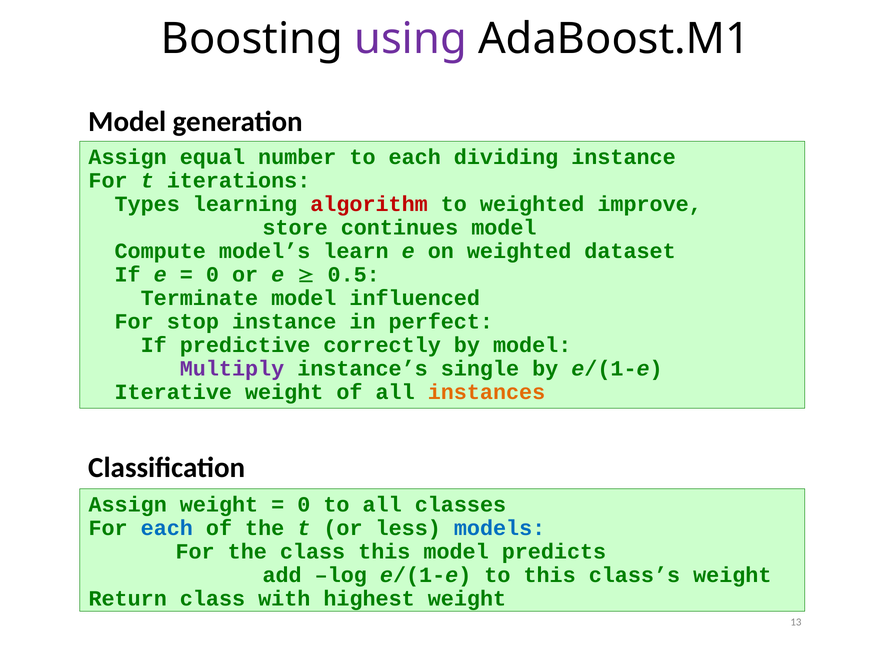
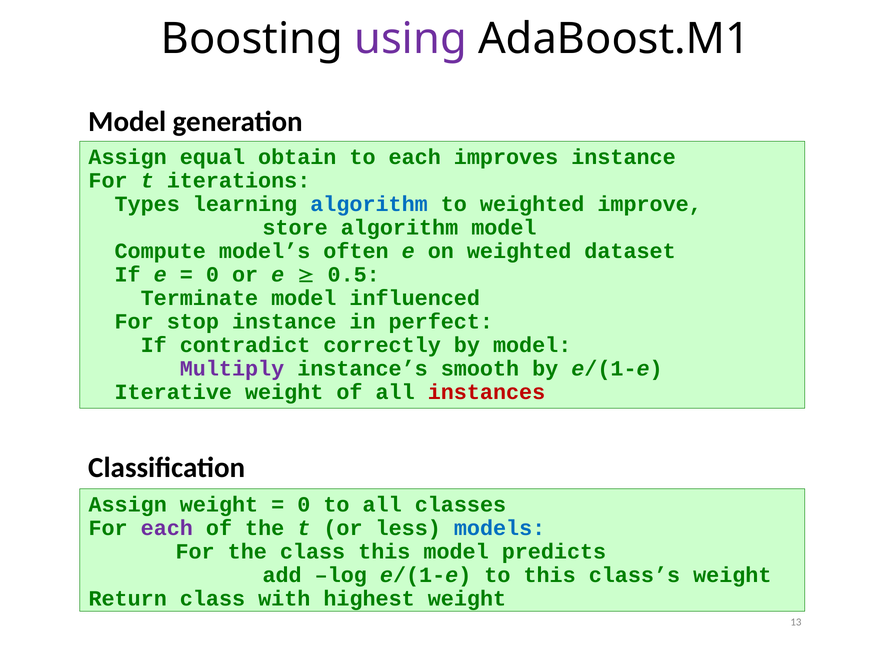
number: number -> obtain
dividing: dividing -> improves
algorithm at (369, 204) colour: red -> blue
store continues: continues -> algorithm
learn: learn -> often
predictive: predictive -> contradict
single: single -> smooth
instances colour: orange -> red
each at (167, 529) colour: blue -> purple
